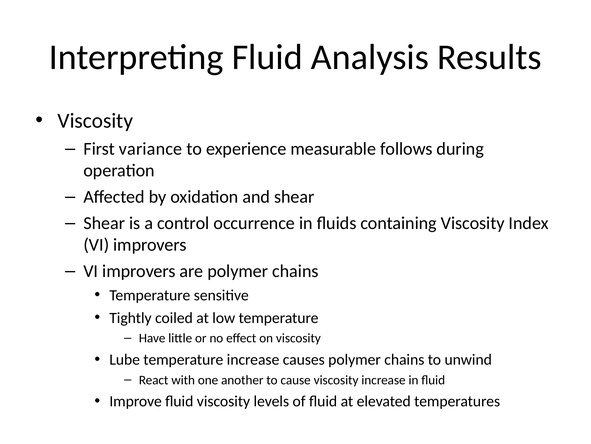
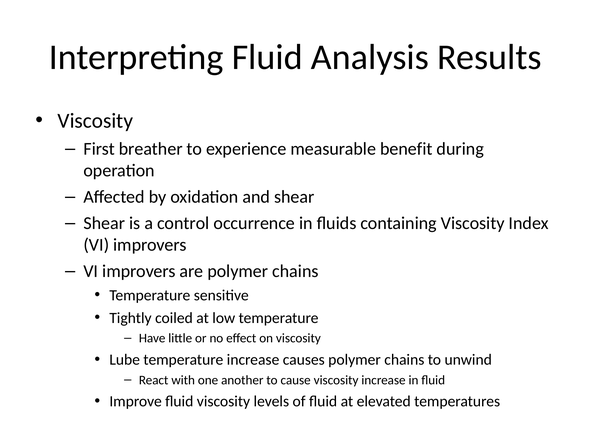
variance: variance -> breather
follows: follows -> benefit
